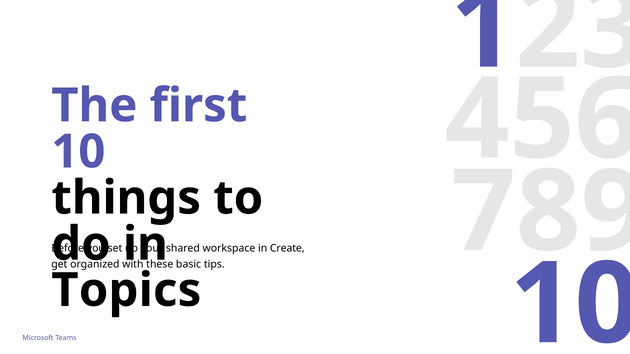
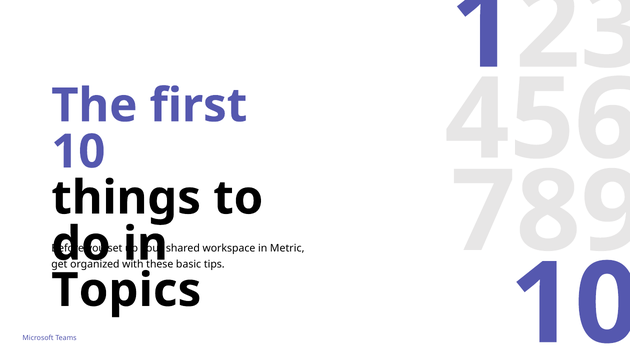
Create: Create -> Metric
